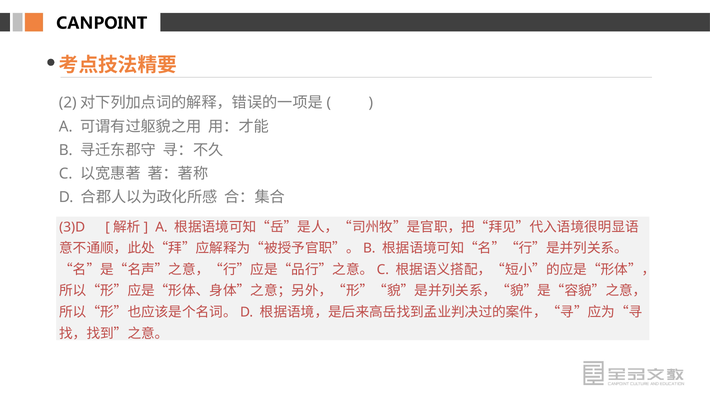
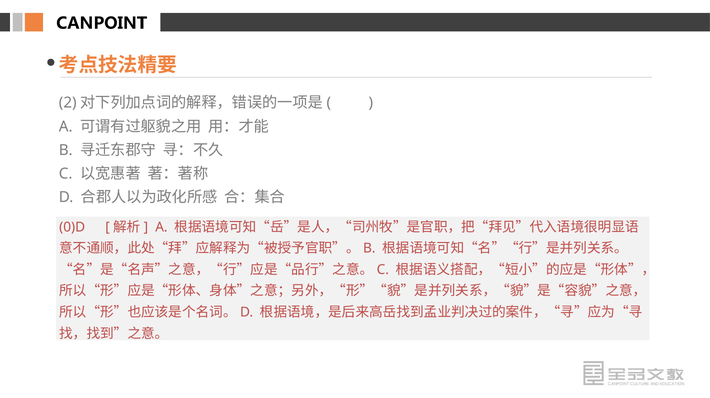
3)D: 3)D -> 0)D
